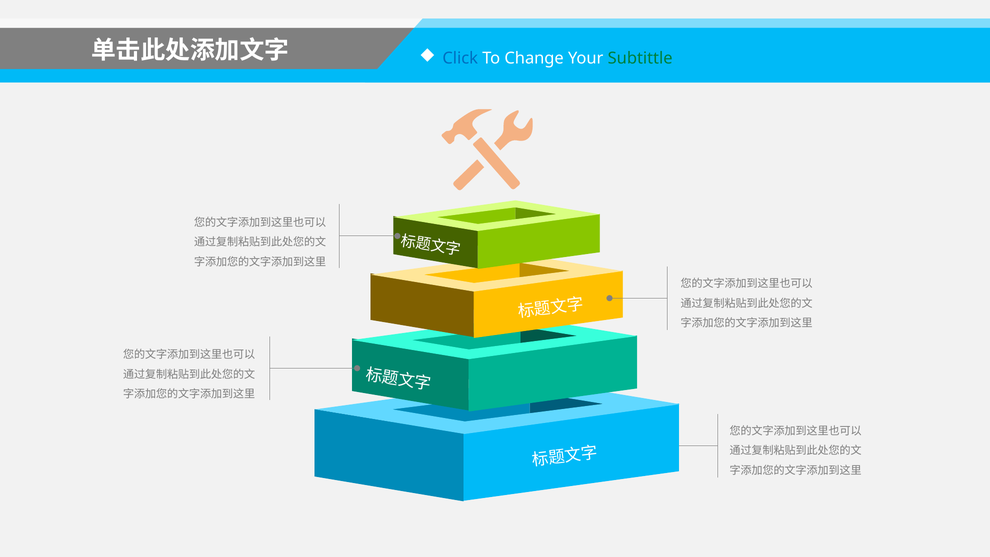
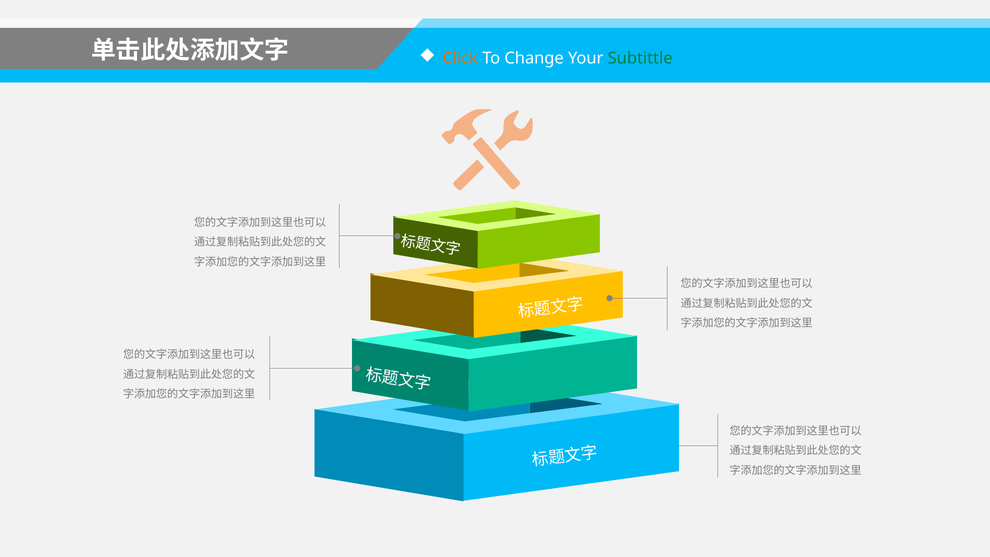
Click colour: blue -> orange
